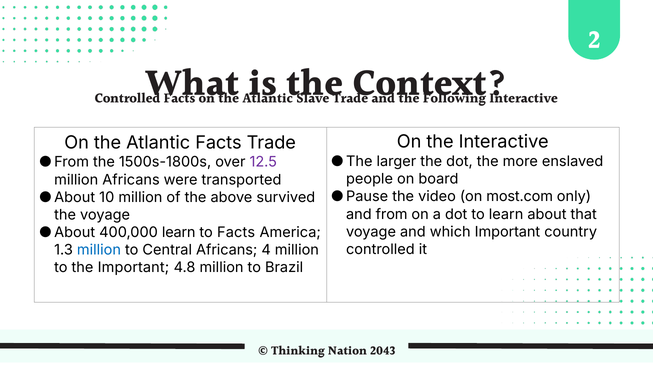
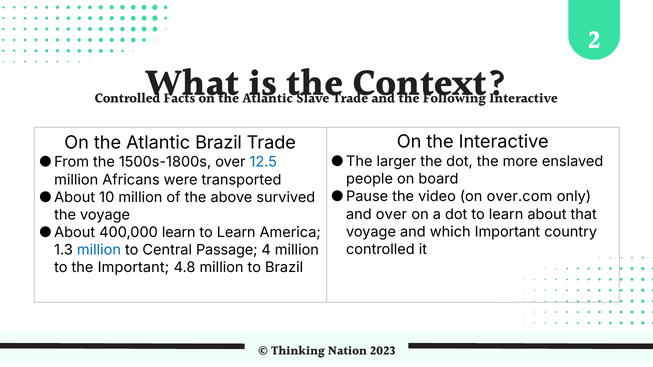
Atlantic Facts: Facts -> Brazil
12.5 colour: purple -> blue
most.com: most.com -> over.com
and from: from -> over
Facts at (236, 233): Facts -> Learn
Central Africans: Africans -> Passage
2043: 2043 -> 2023
